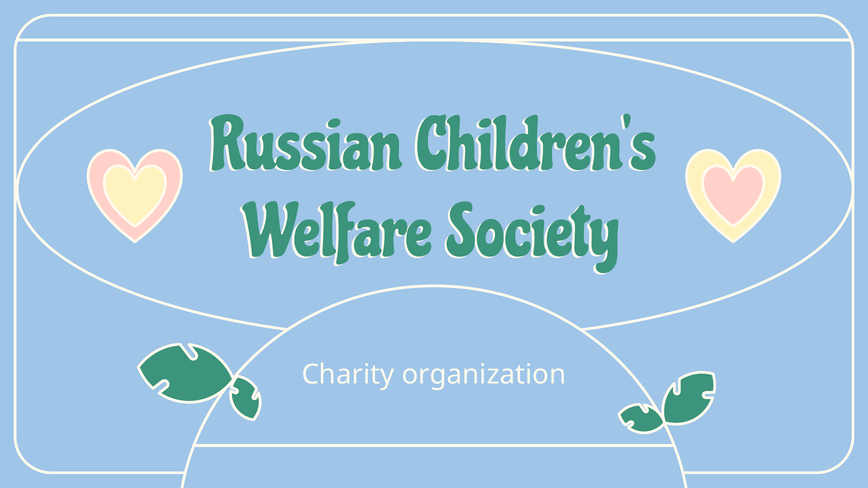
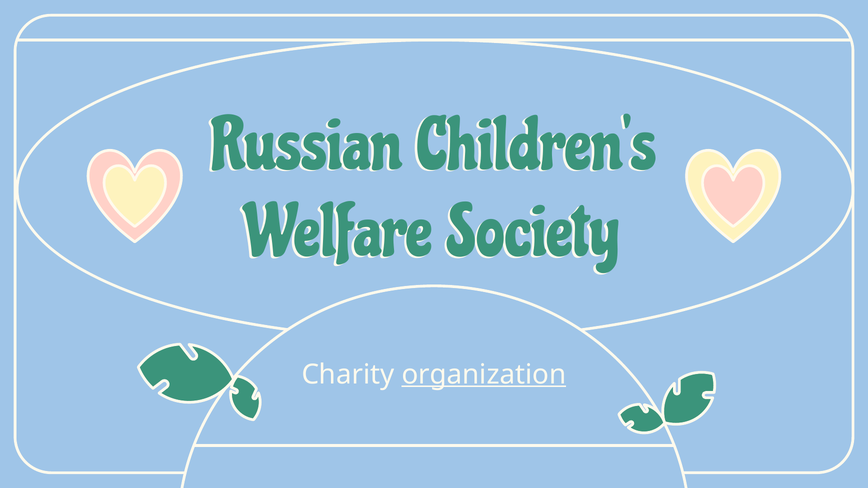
organization underline: none -> present
